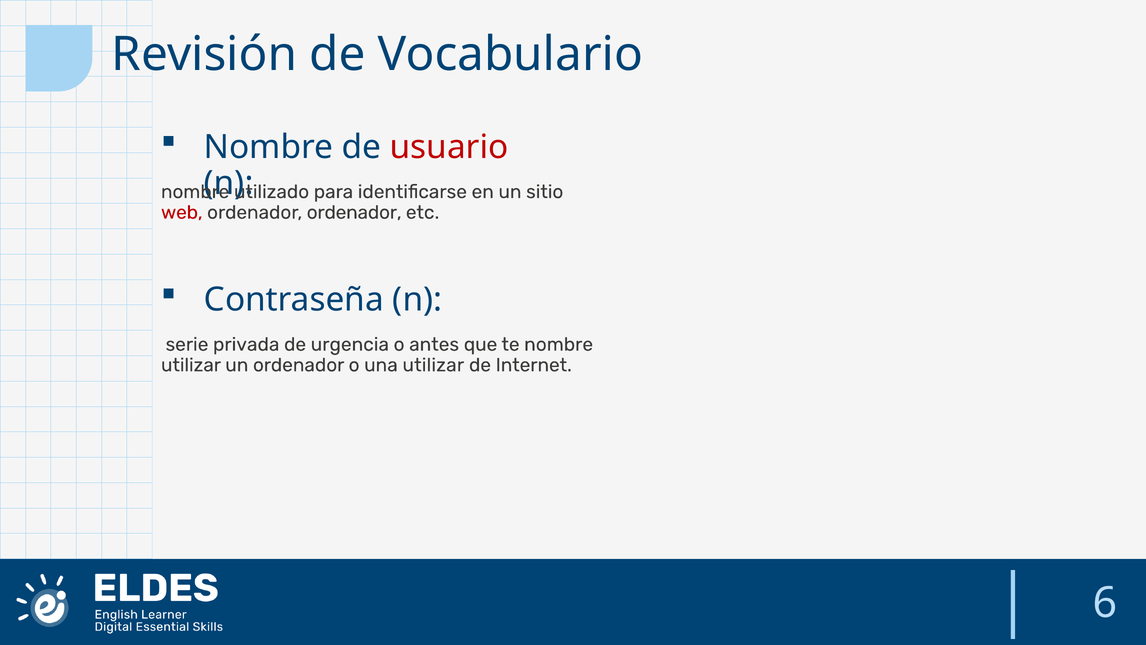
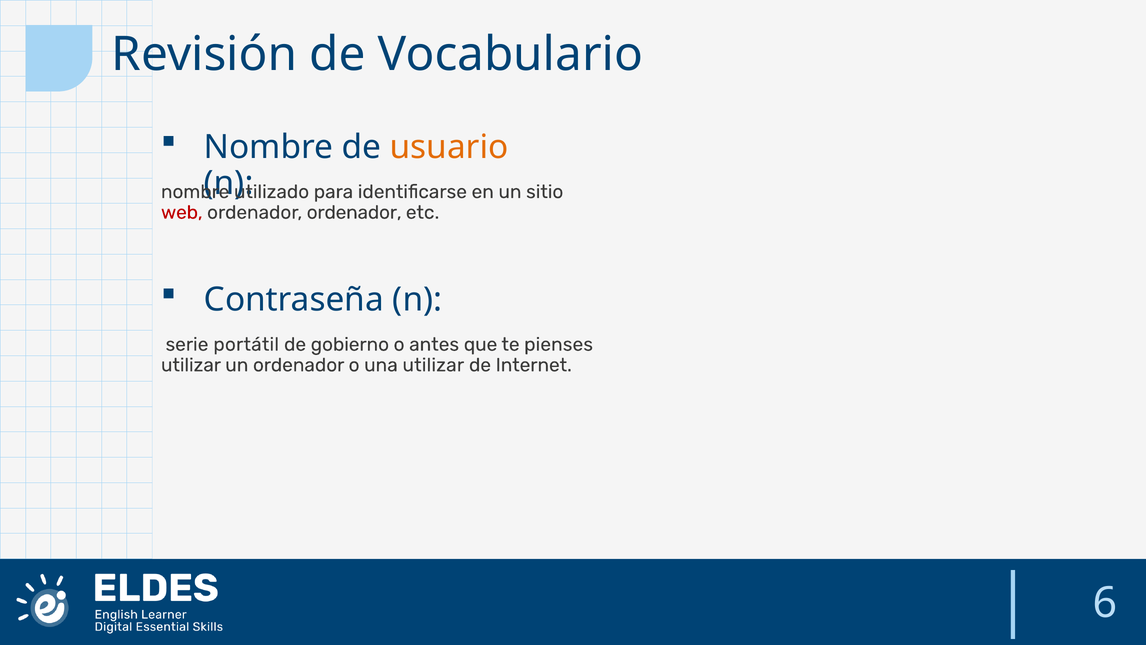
usuario colour: red -> orange
privada: privada -> portátil
urgencia: urgencia -> gobierno
te nombre: nombre -> pienses
